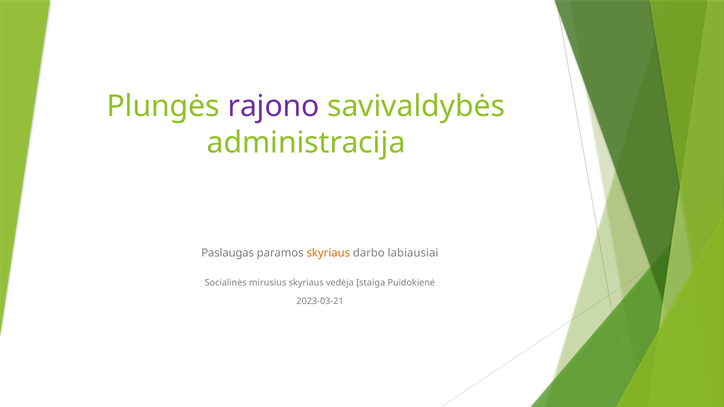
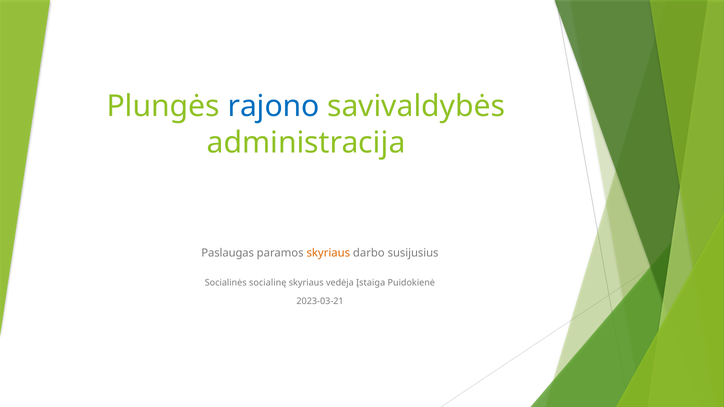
rajono colour: purple -> blue
labiausiai: labiausiai -> susijusius
mirusius: mirusius -> socialinę
